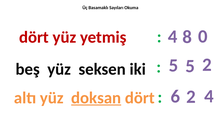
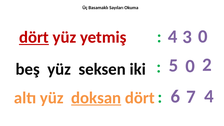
dört at (34, 37) underline: none -> present
8: 8 -> 3
5 5: 5 -> 0
6 2: 2 -> 7
